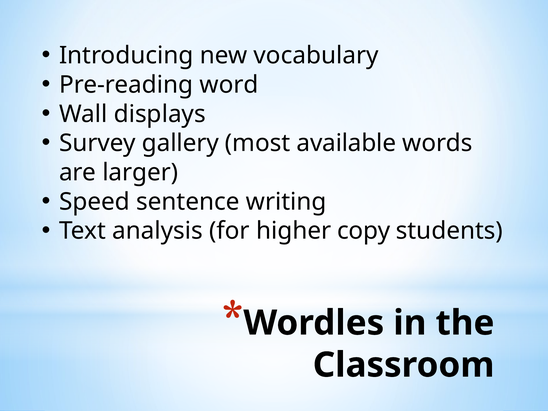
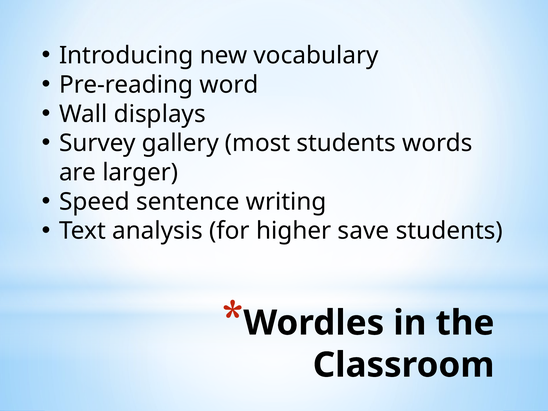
most available: available -> students
copy: copy -> save
